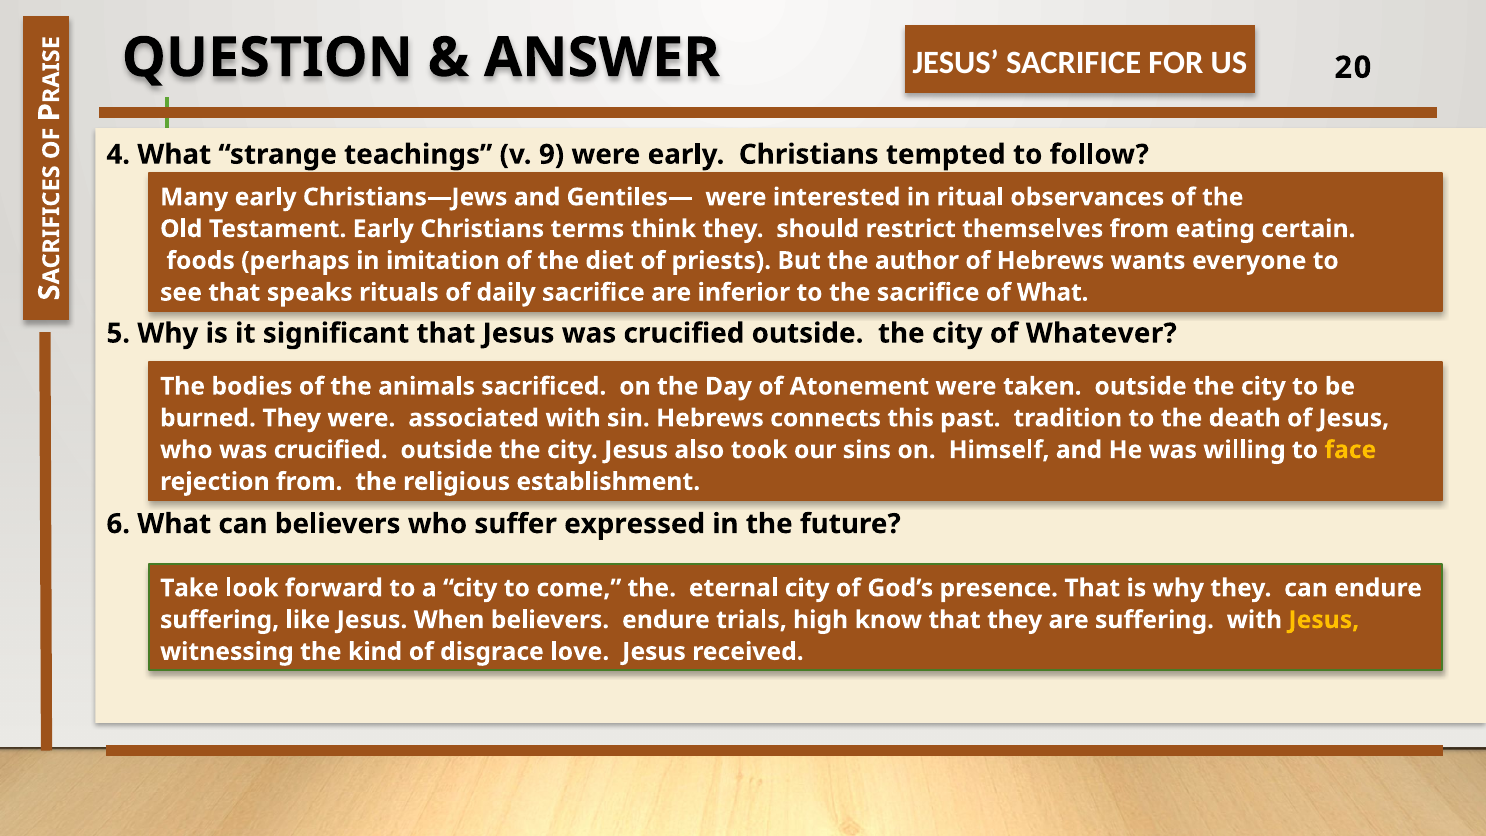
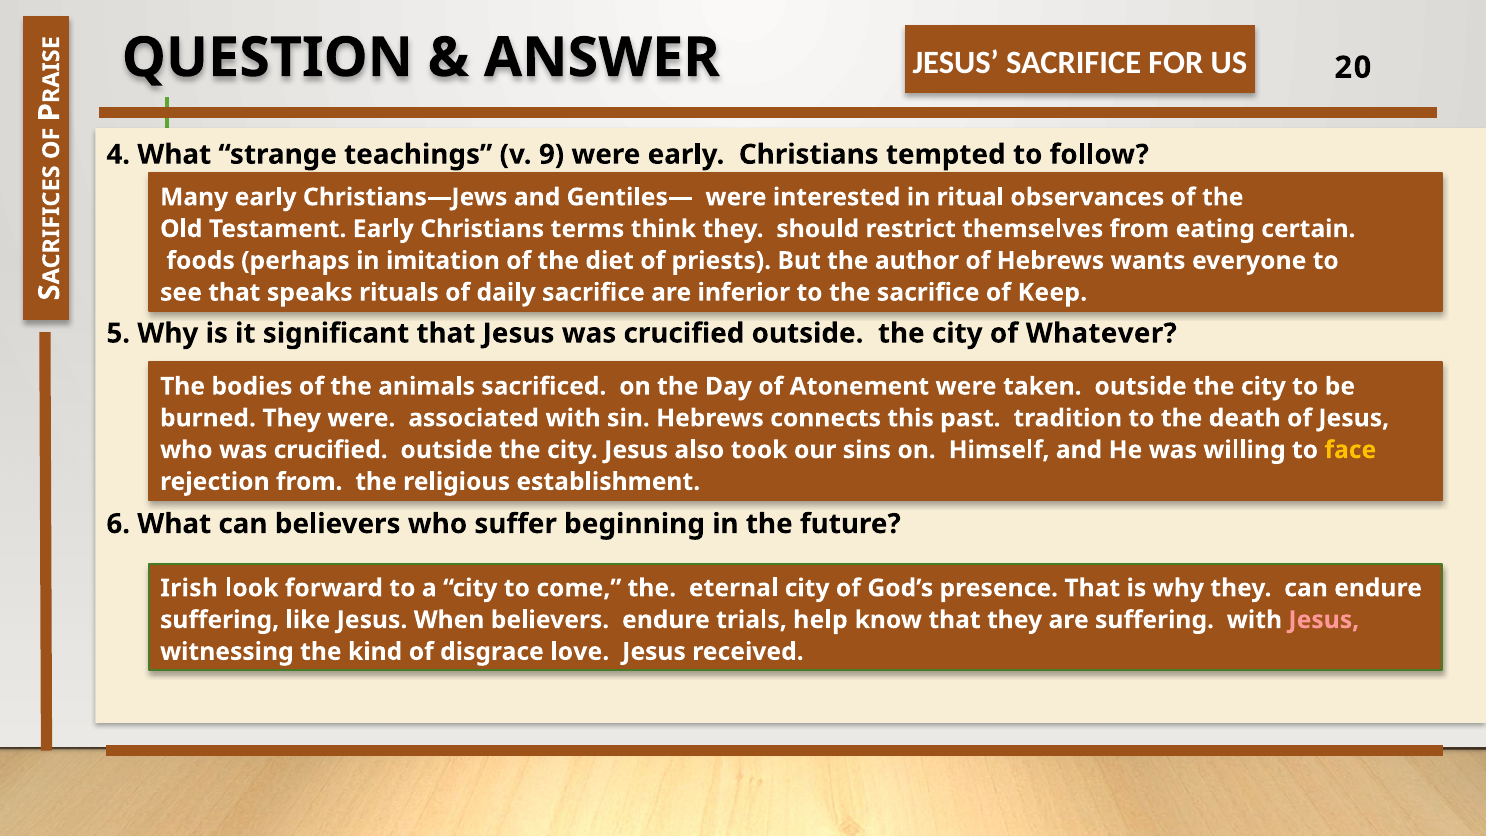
of What: What -> Keep
expressed: expressed -> beginning
Take: Take -> Irish
high: high -> help
Jesus at (1324, 620) colour: yellow -> pink
